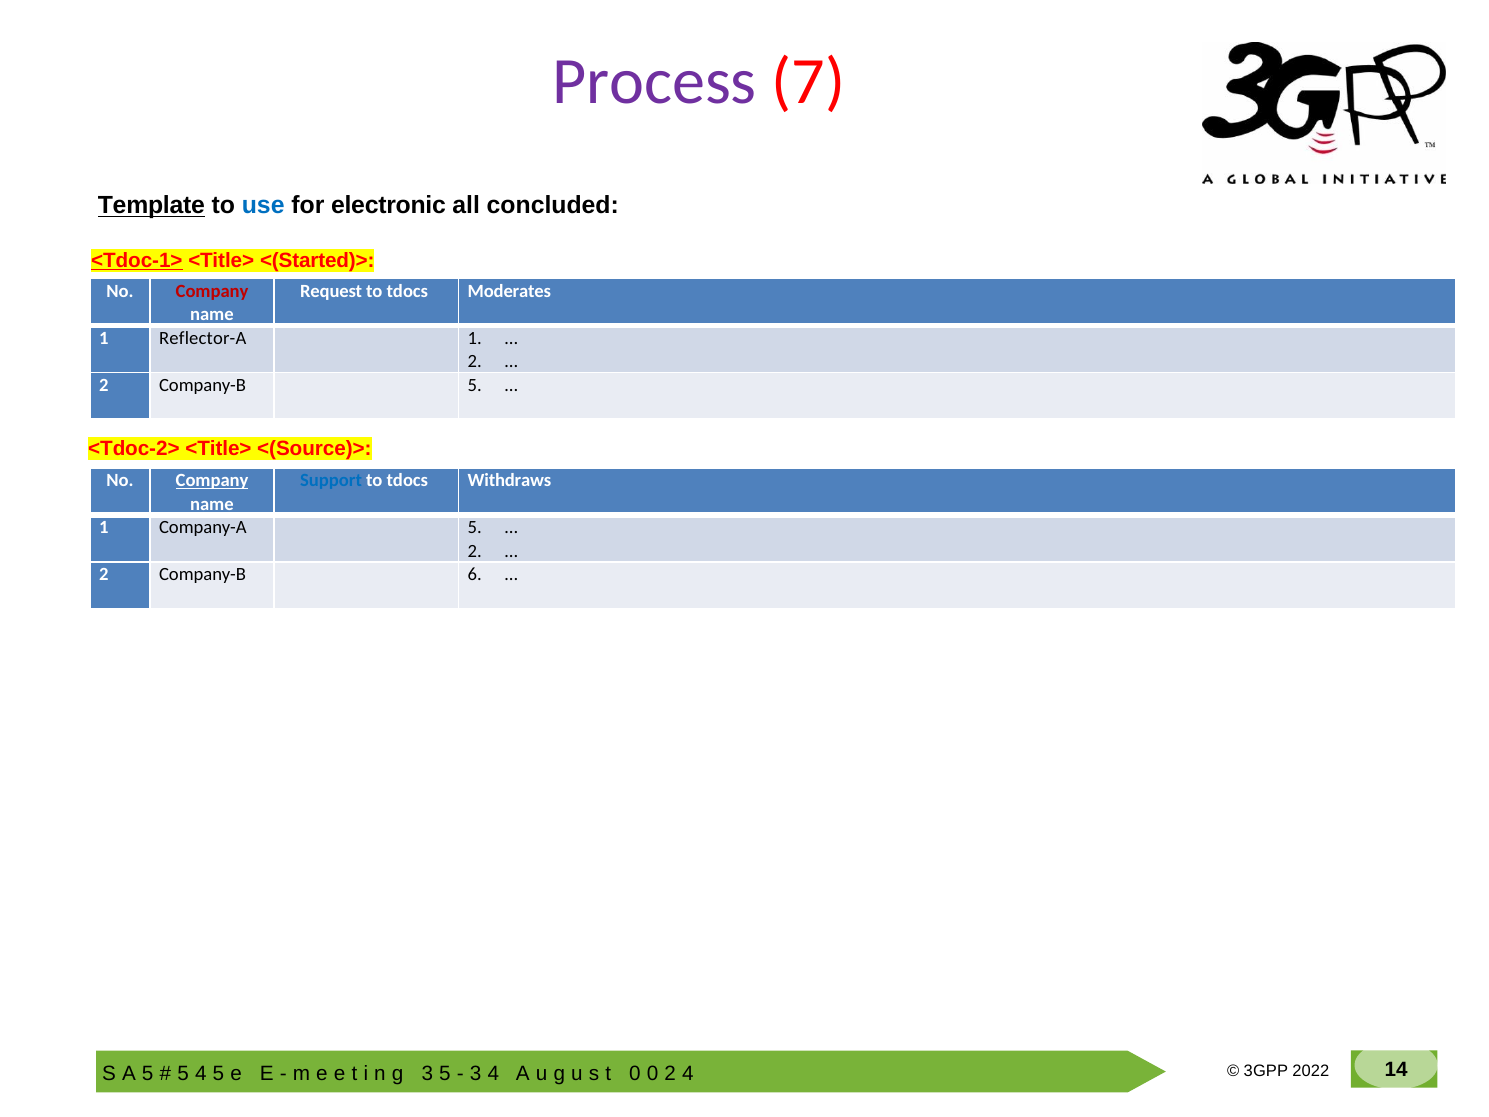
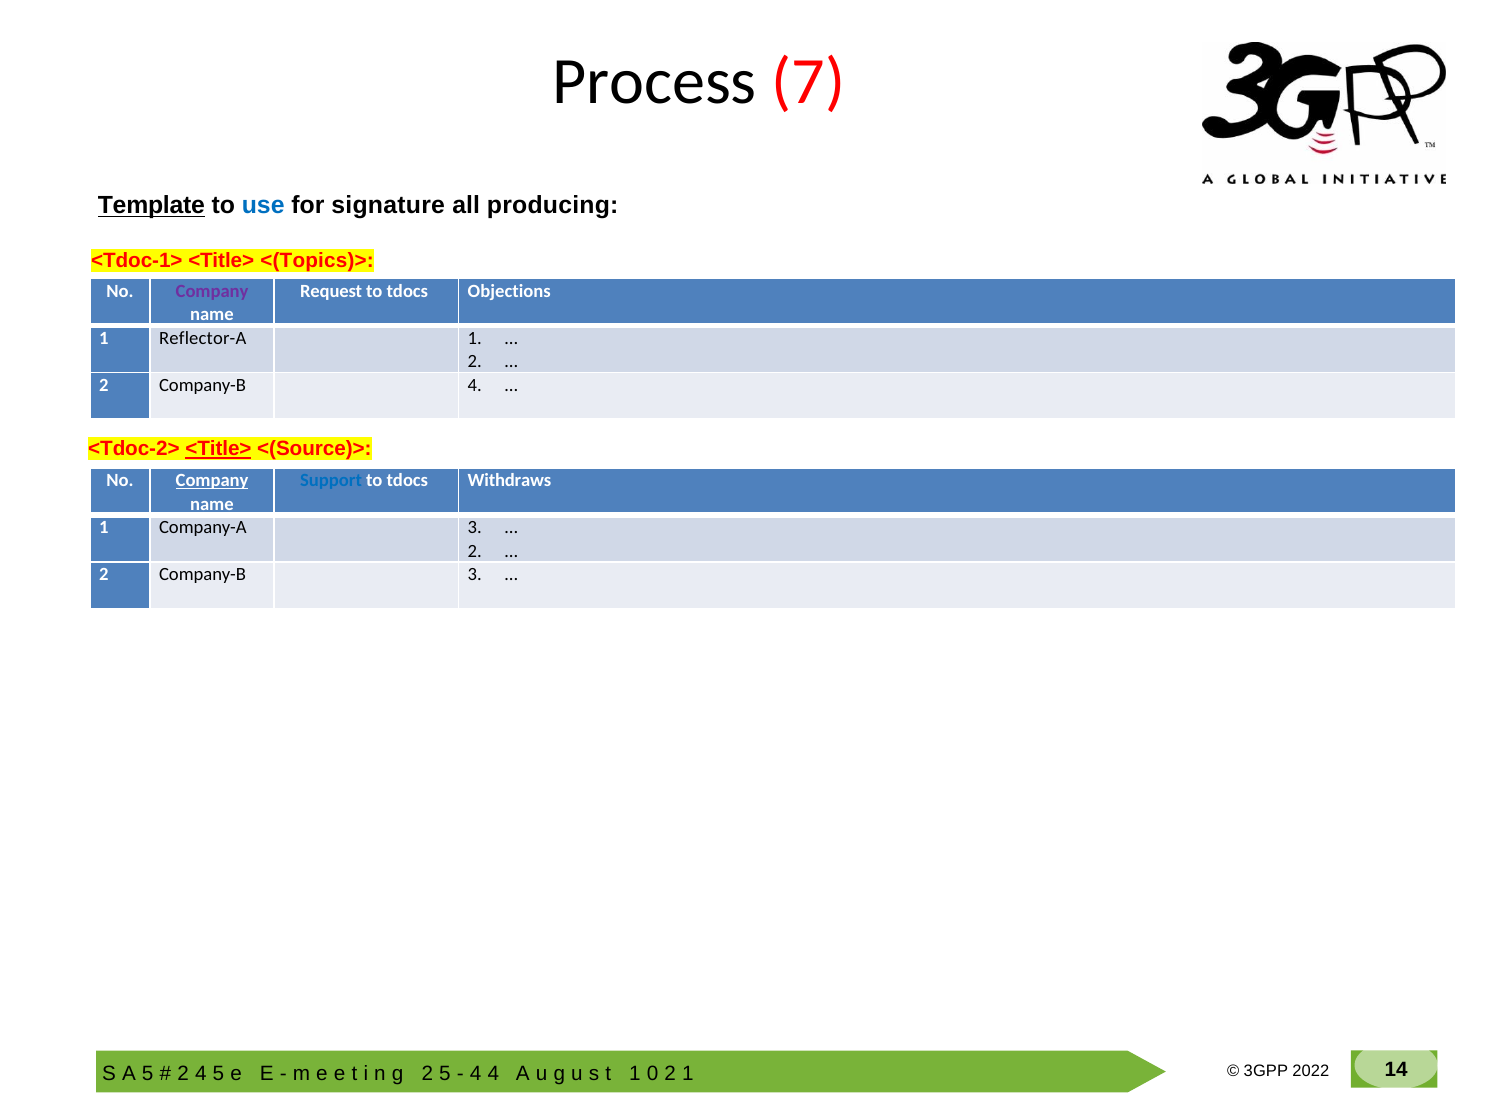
Process colour: purple -> black
electronic: electronic -> signature
concluded: concluded -> producing
<Tdoc-1> underline: present -> none
<(Started)>: <(Started)> -> <(Topics)>
Company at (212, 291) colour: red -> purple
Moderates: Moderates -> Objections
Company-B 5: 5 -> 4
<Title> at (218, 449) underline: none -> present
Company-A 5: 5 -> 3
Company-B 6: 6 -> 3
5 at (183, 1074): 5 -> 2
3 at (427, 1074): 3 -> 2
3 at (476, 1074): 3 -> 4
0 at (635, 1074): 0 -> 1
2 4: 4 -> 1
